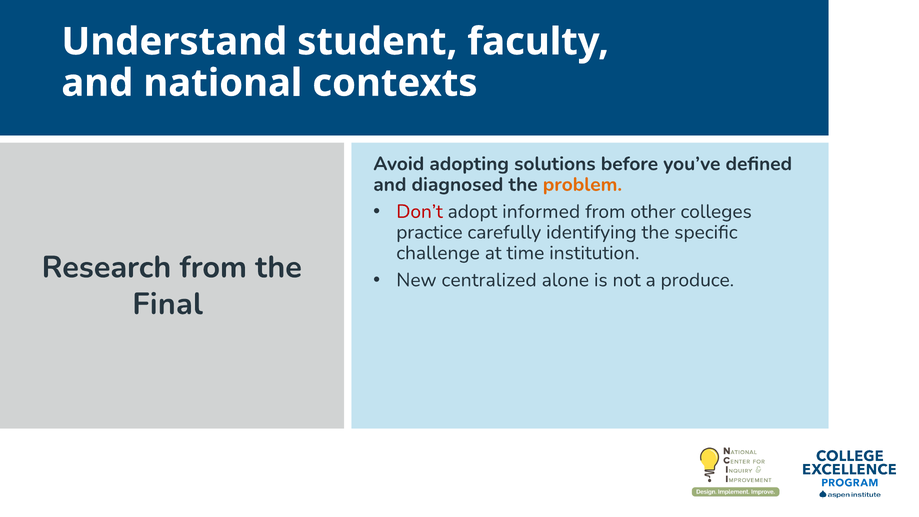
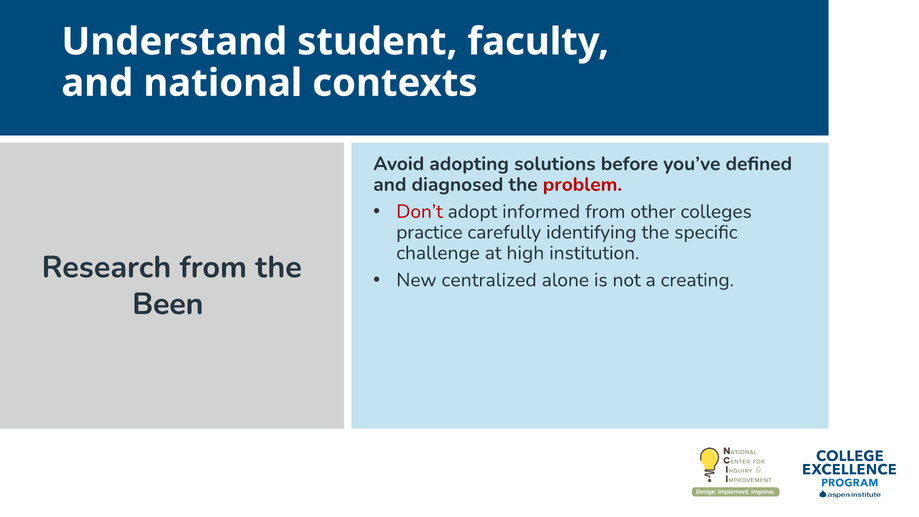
problem colour: orange -> red
time: time -> high
produce: produce -> creating
Final: Final -> Been
